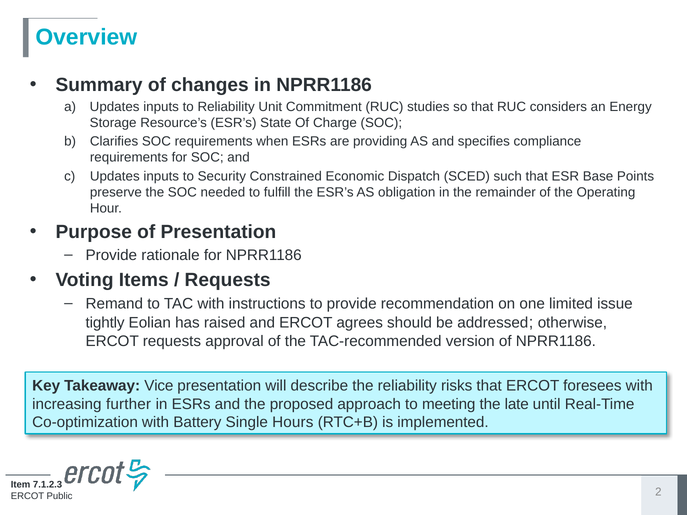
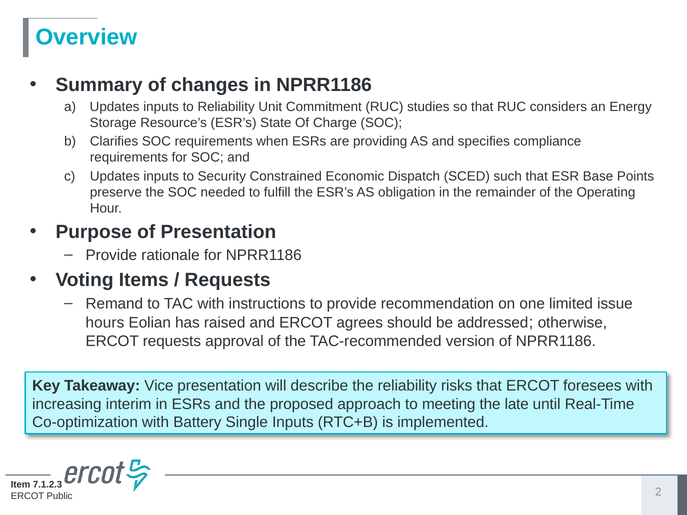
tightly: tightly -> hours
further: further -> interim
Single Hours: Hours -> Inputs
